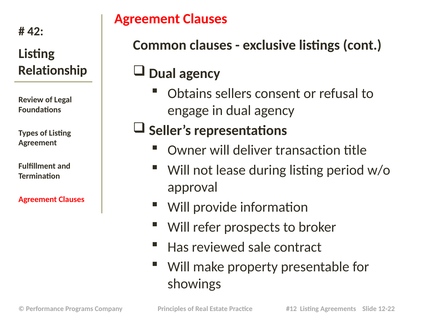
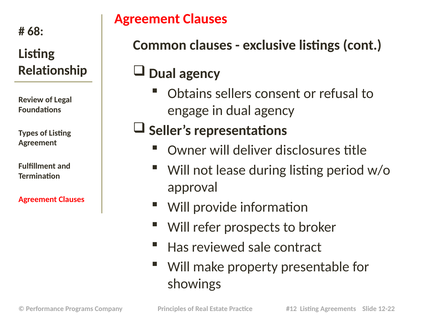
42: 42 -> 68
transaction: transaction -> disclosures
